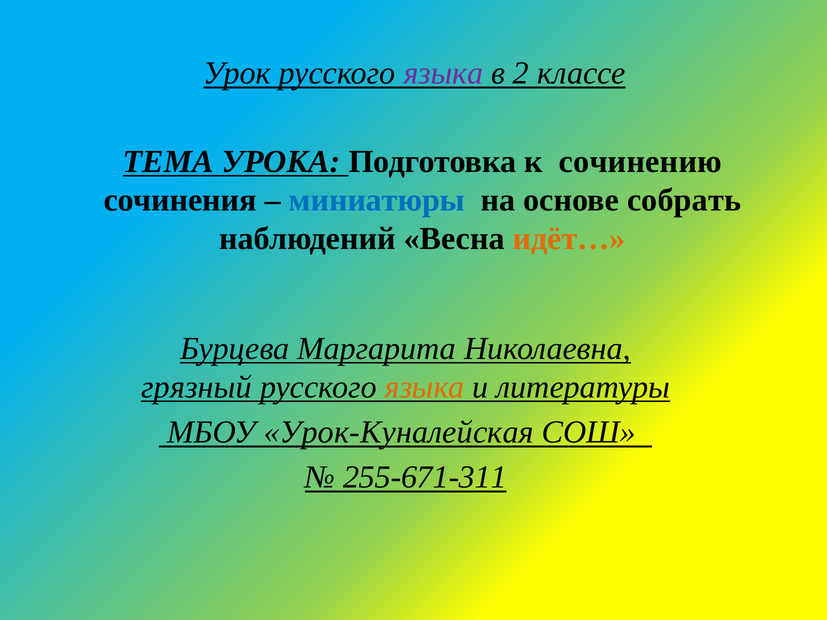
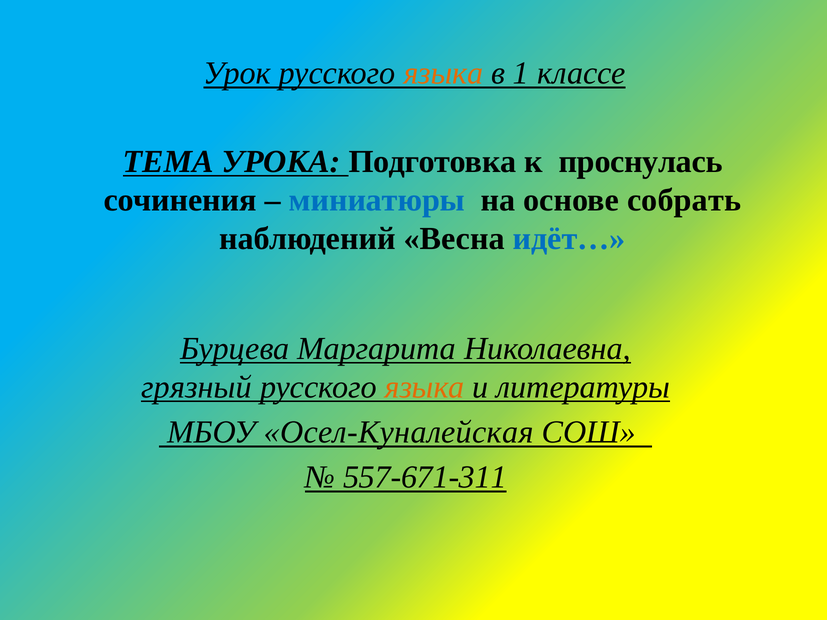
языка at (443, 73) colour: purple -> orange
2: 2 -> 1
сочинению: сочинению -> проснулась
идёт… colour: orange -> blue
Урок-Куналейская: Урок-Куналейская -> Осел-Куналейская
255-671-311: 255-671-311 -> 557-671-311
